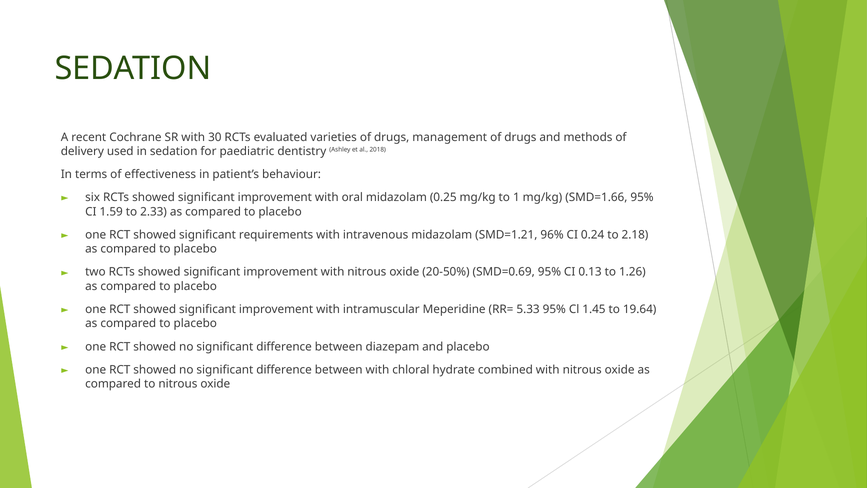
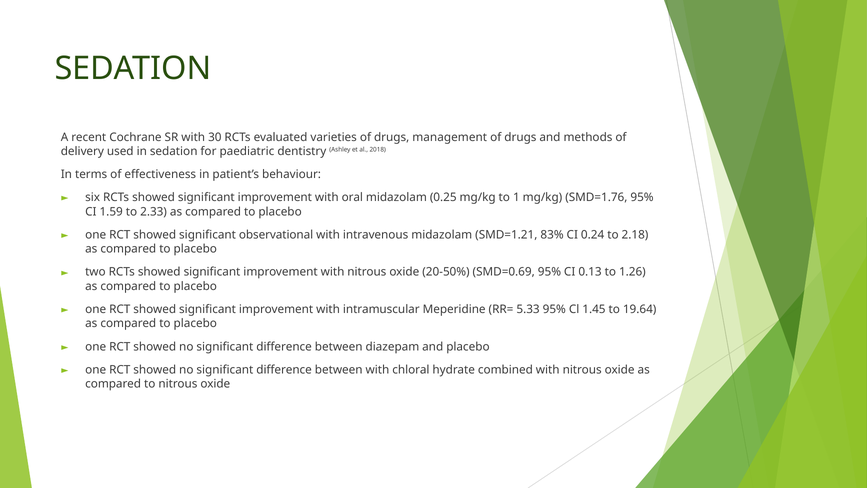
SMD=1.66: SMD=1.66 -> SMD=1.76
requirements: requirements -> observational
96%: 96% -> 83%
